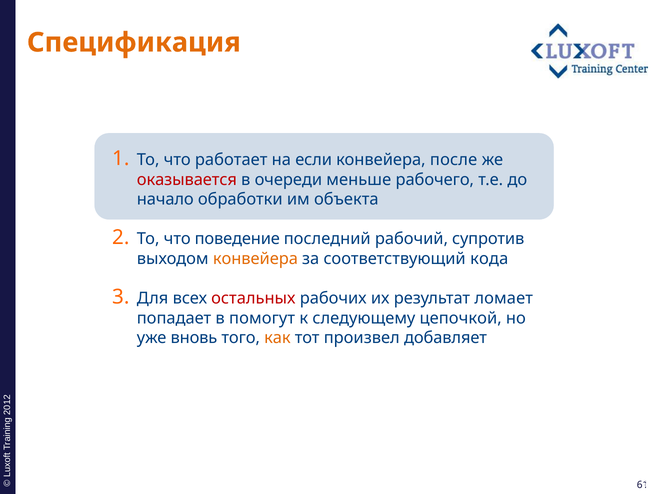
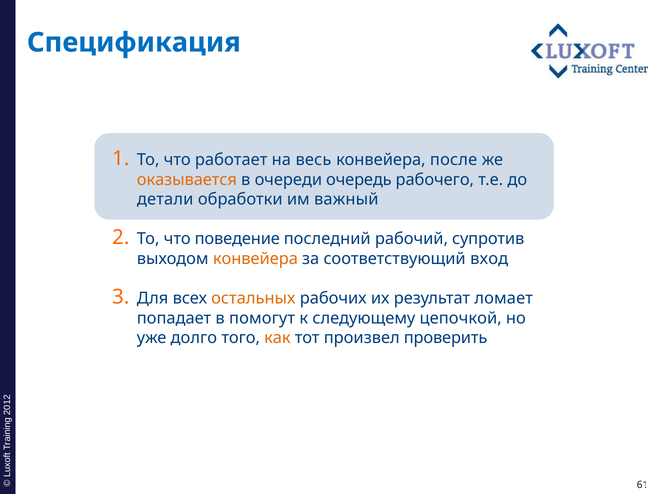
Спецификация colour: orange -> blue
если: если -> весь
оказывается colour: red -> orange
меньше: меньше -> очередь
начало: начало -> детали
объекта: объекта -> важный
кода: кода -> вход
остальных colour: red -> orange
вновь: вновь -> долго
добавляет: добавляет -> проверить
